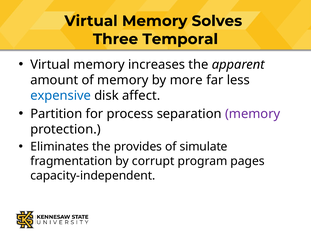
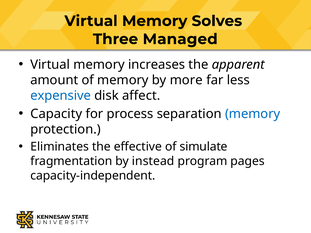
Temporal: Temporal -> Managed
Partition: Partition -> Capacity
memory at (253, 114) colour: purple -> blue
provides: provides -> effective
corrupt: corrupt -> instead
